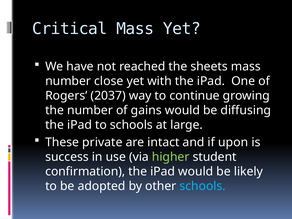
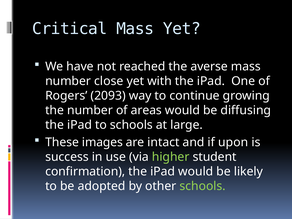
sheets: sheets -> averse
2037: 2037 -> 2093
gains: gains -> areas
private: private -> images
schools at (203, 186) colour: light blue -> light green
